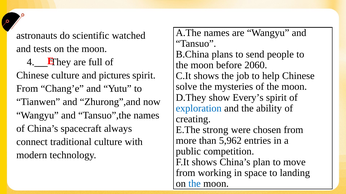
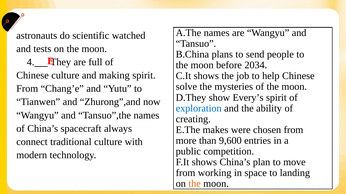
2060: 2060 -> 2034
pictures: pictures -> making
strong: strong -> makes
5,962: 5,962 -> 9,600
the at (195, 184) colour: blue -> orange
